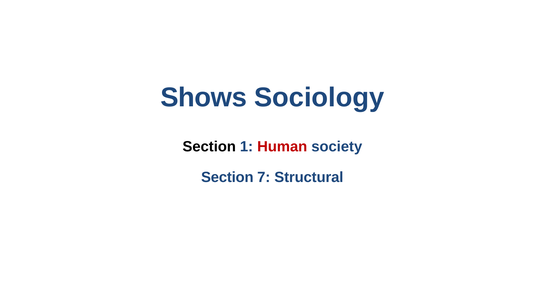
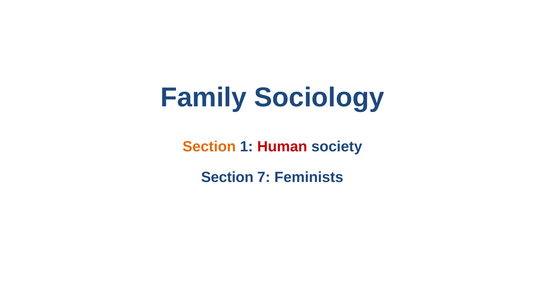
Shows: Shows -> Family
Section at (209, 147) colour: black -> orange
Structural: Structural -> Feminists
